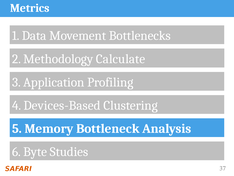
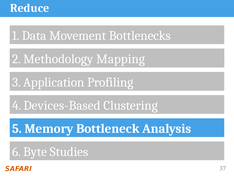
Metrics: Metrics -> Reduce
Calculate: Calculate -> Mapping
